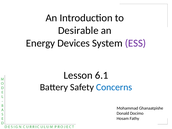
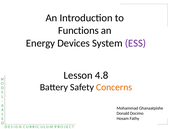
Desirable: Desirable -> Functions
6.1: 6.1 -> 4.8
Concerns colour: blue -> orange
